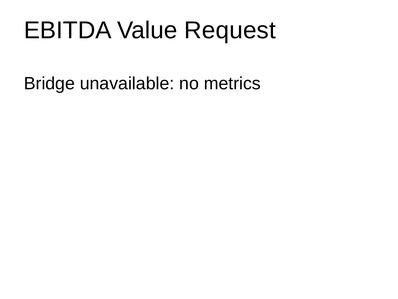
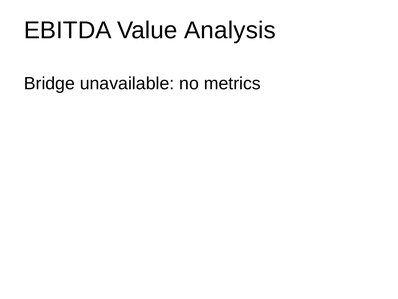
Request: Request -> Analysis
